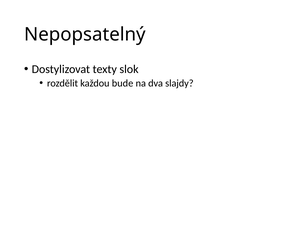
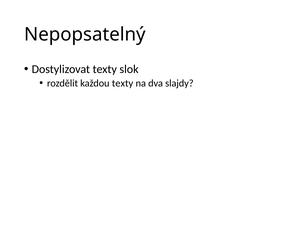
každou bude: bude -> texty
